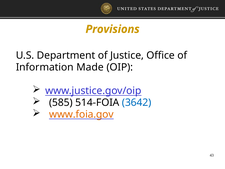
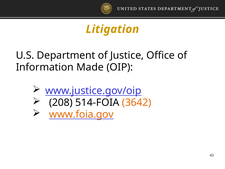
Provisions: Provisions -> Litigation
585: 585 -> 208
3642 colour: blue -> orange
